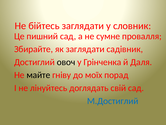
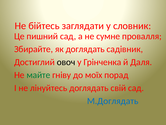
як заглядати: заглядати -> доглядать
майте colour: black -> green
М.Достиглий: М.Достиглий -> М.Доглядать
